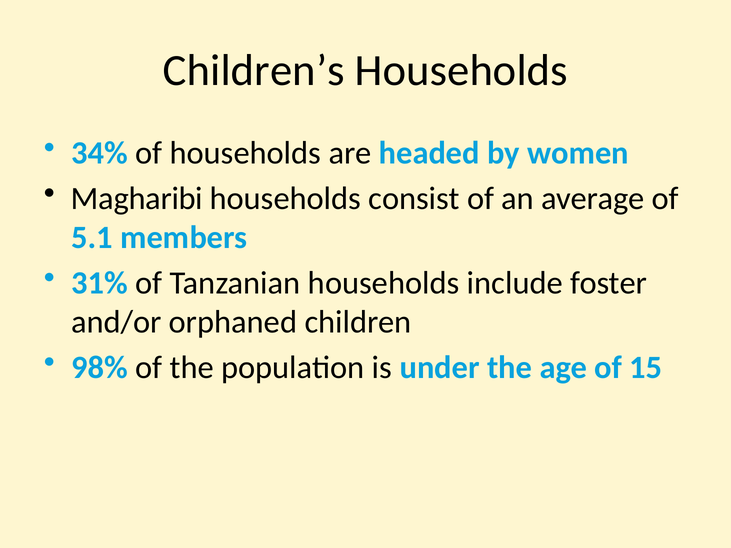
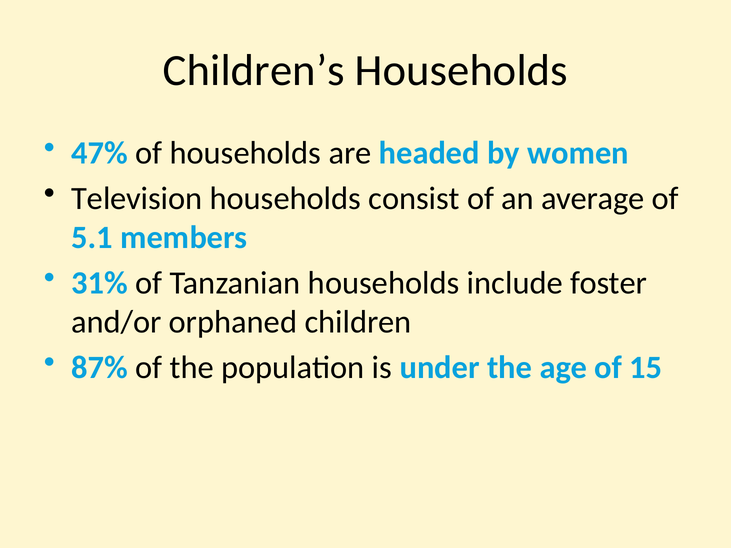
34%: 34% -> 47%
Magharibi: Magharibi -> Television
98%: 98% -> 87%
